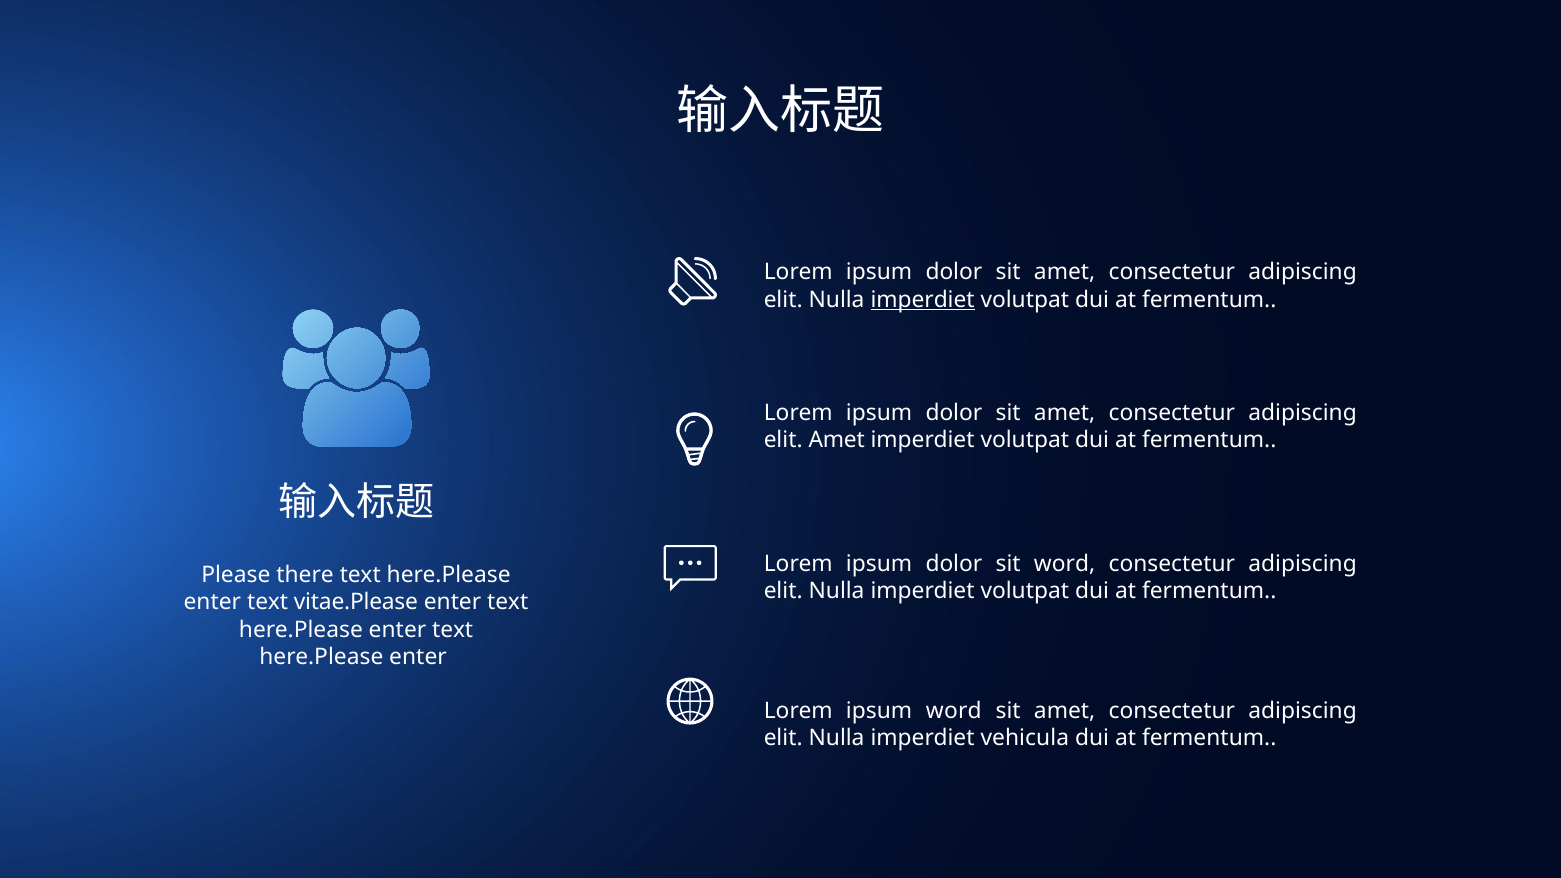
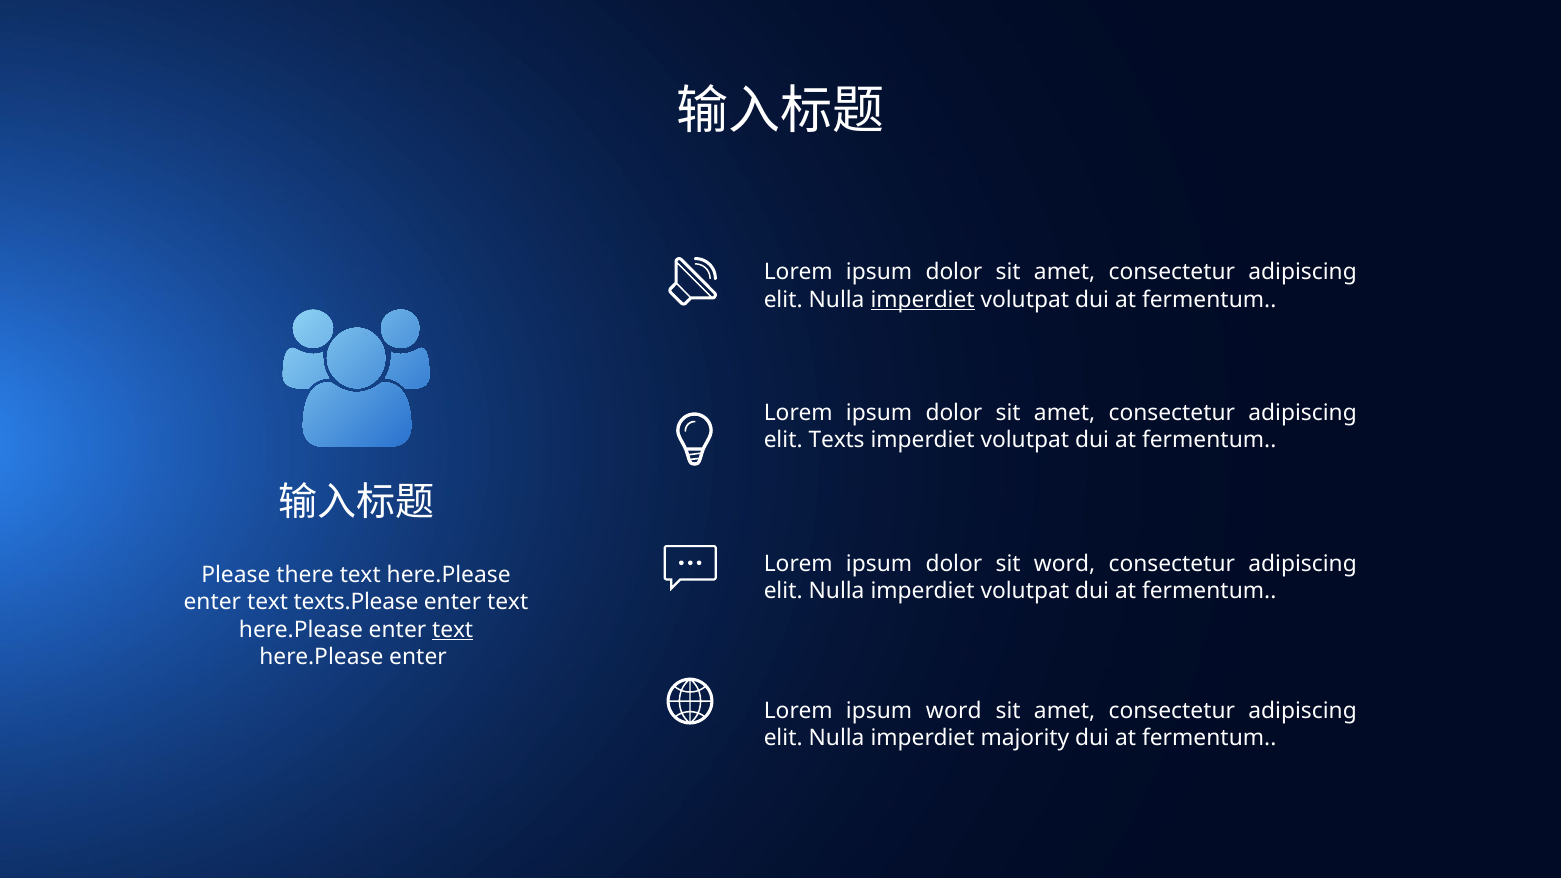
elit Amet: Amet -> Texts
vitae.Please: vitae.Please -> texts.Please
text at (453, 630) underline: none -> present
vehicula: vehicula -> majority
